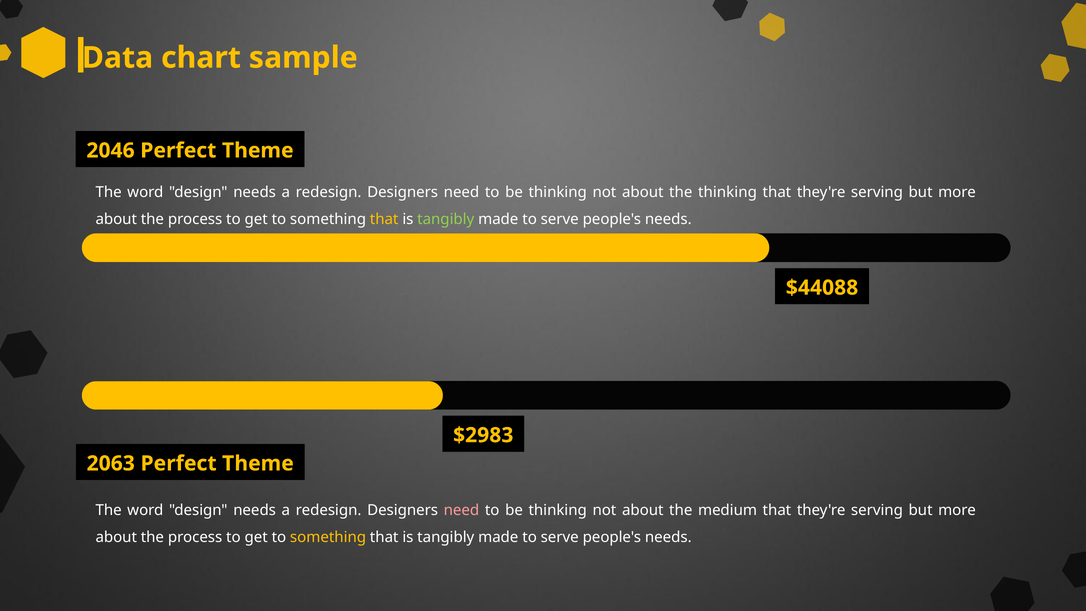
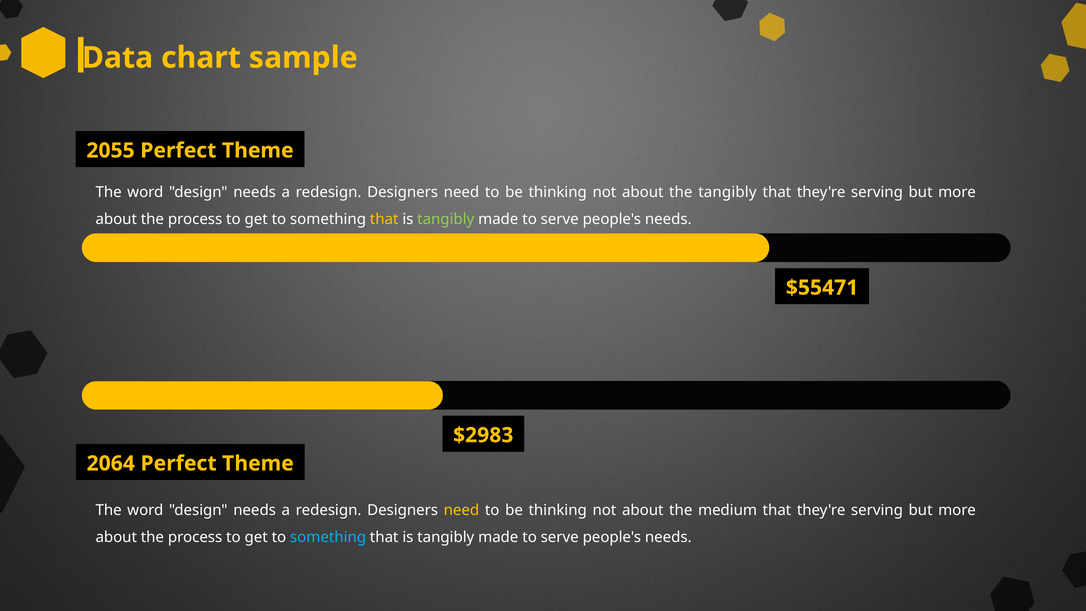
2046: 2046 -> 2055
the thinking: thinking -> tangibly
$44088: $44088 -> $55471
2063: 2063 -> 2064
need at (461, 510) colour: pink -> yellow
something at (328, 537) colour: yellow -> light blue
